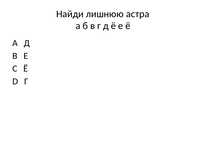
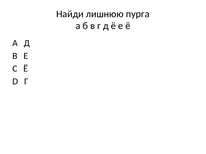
астра: астра -> пурга
